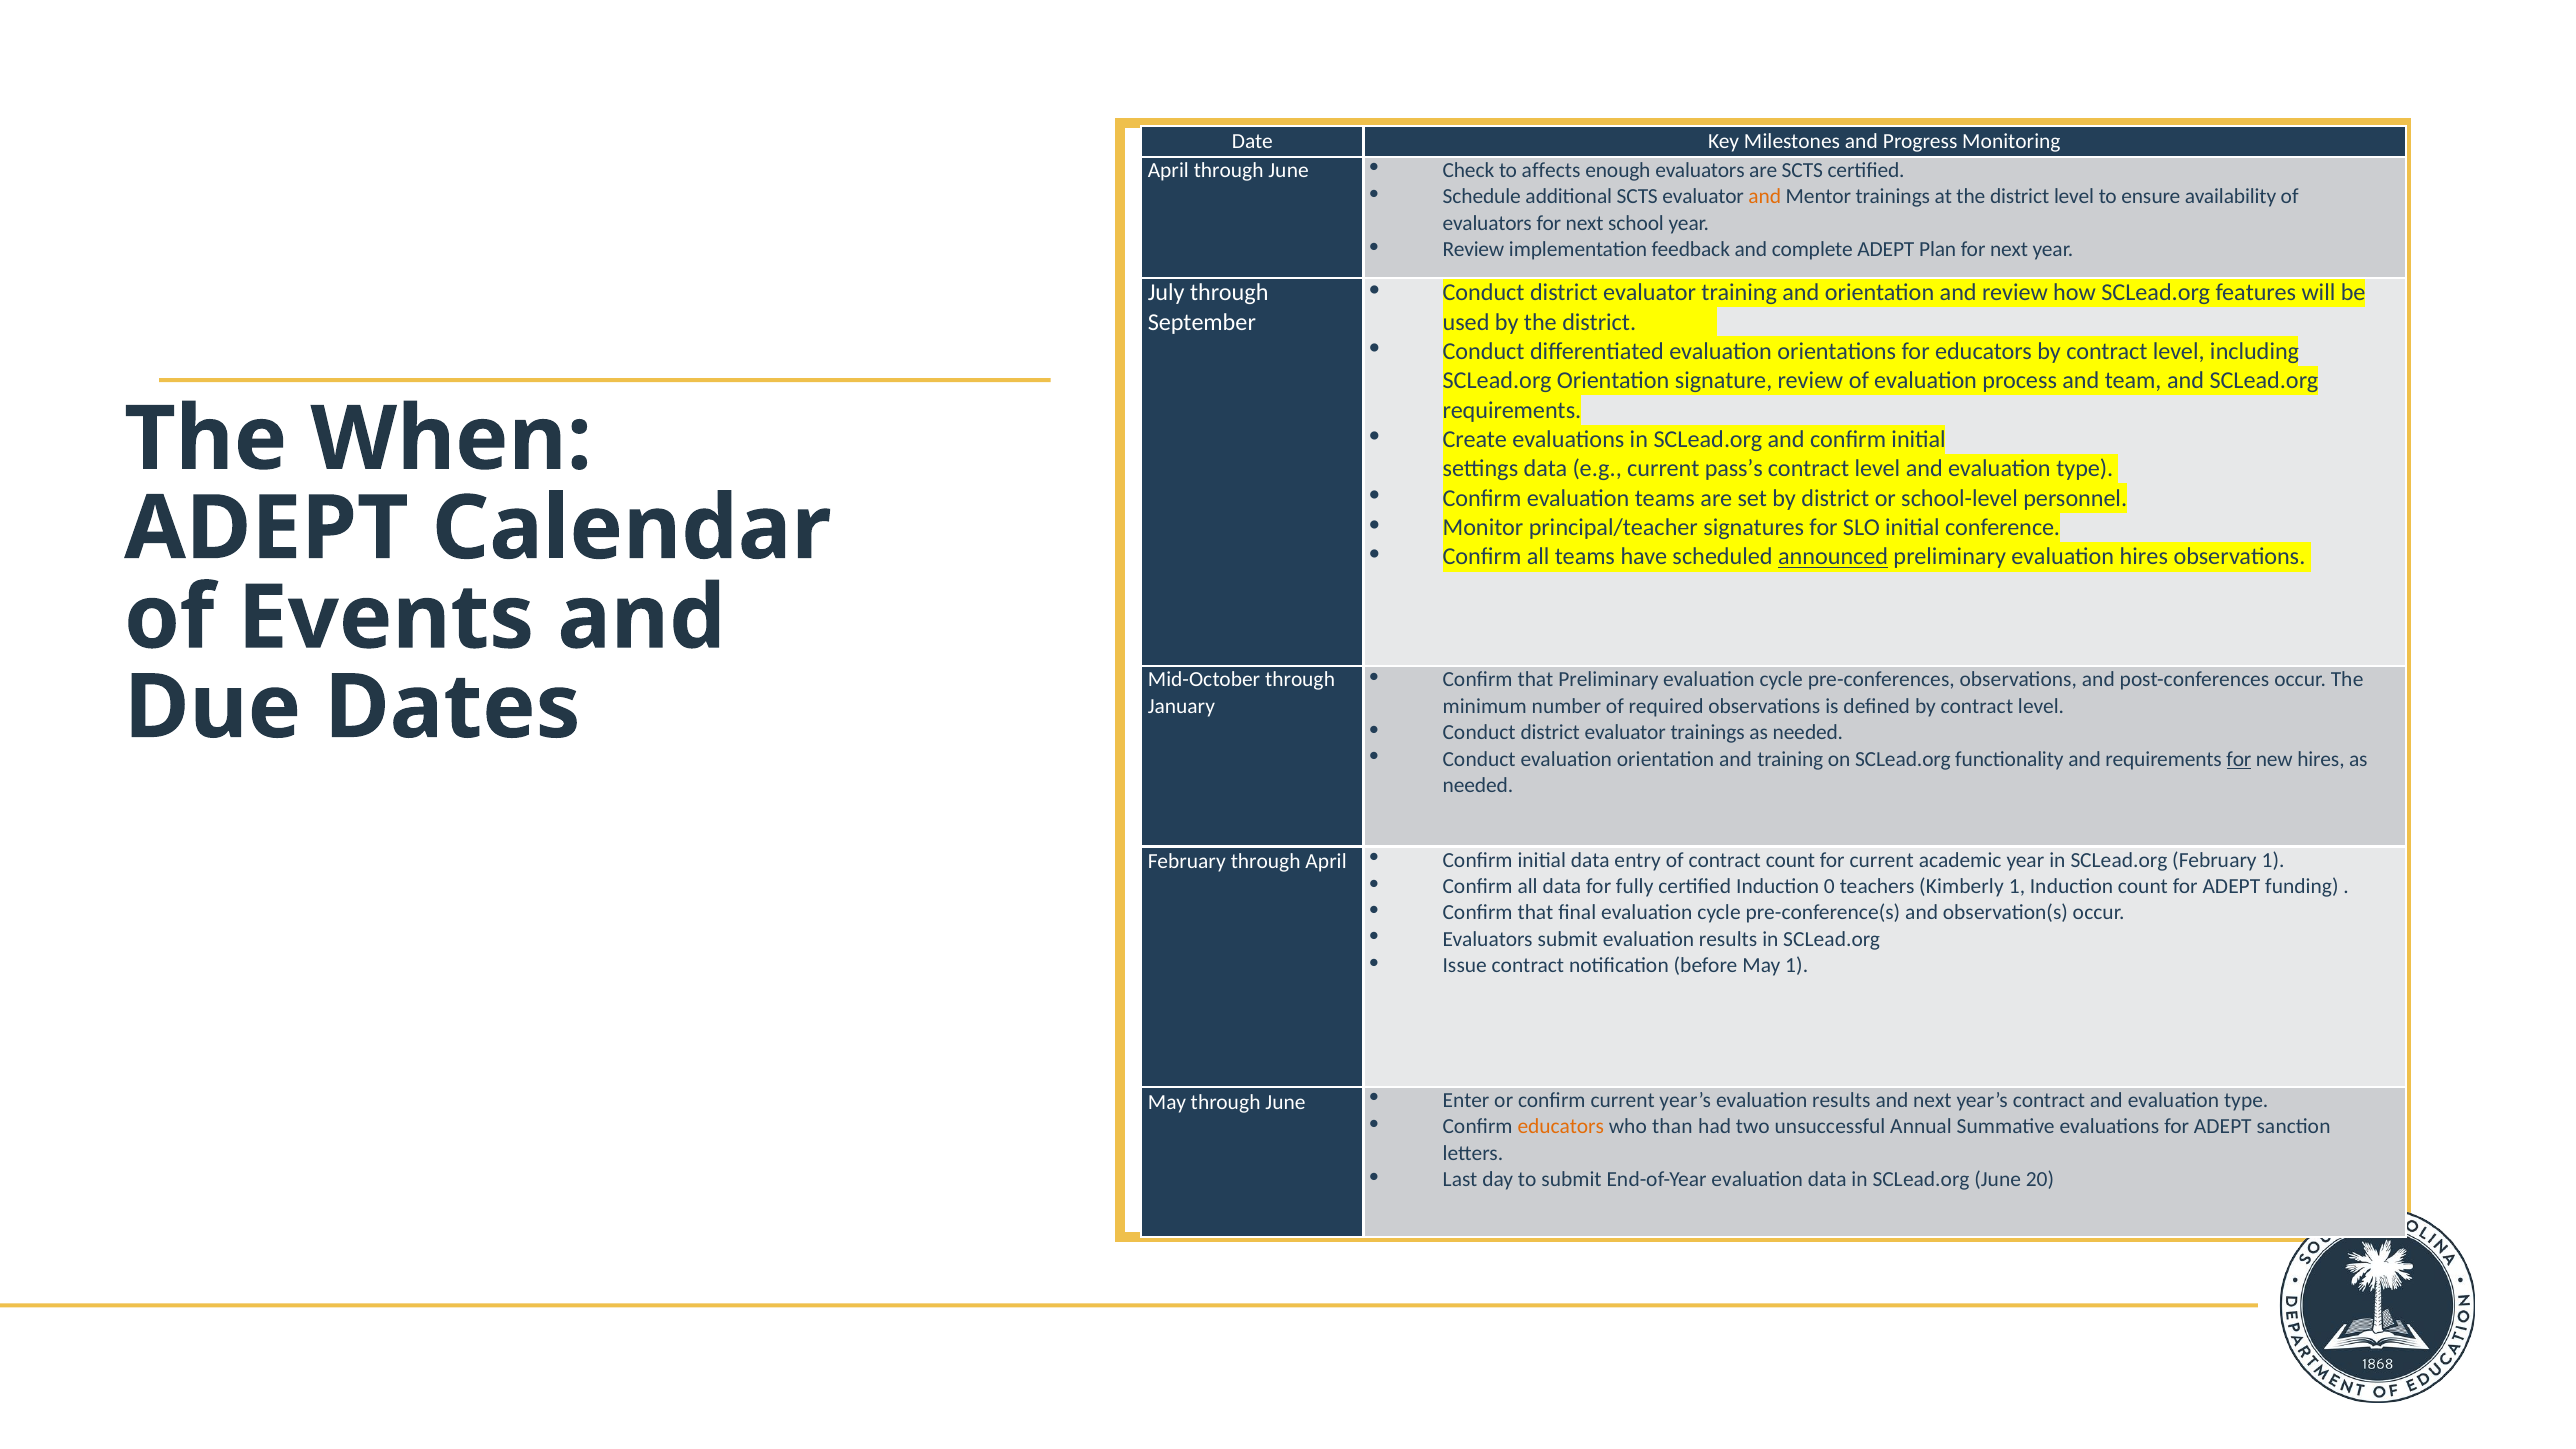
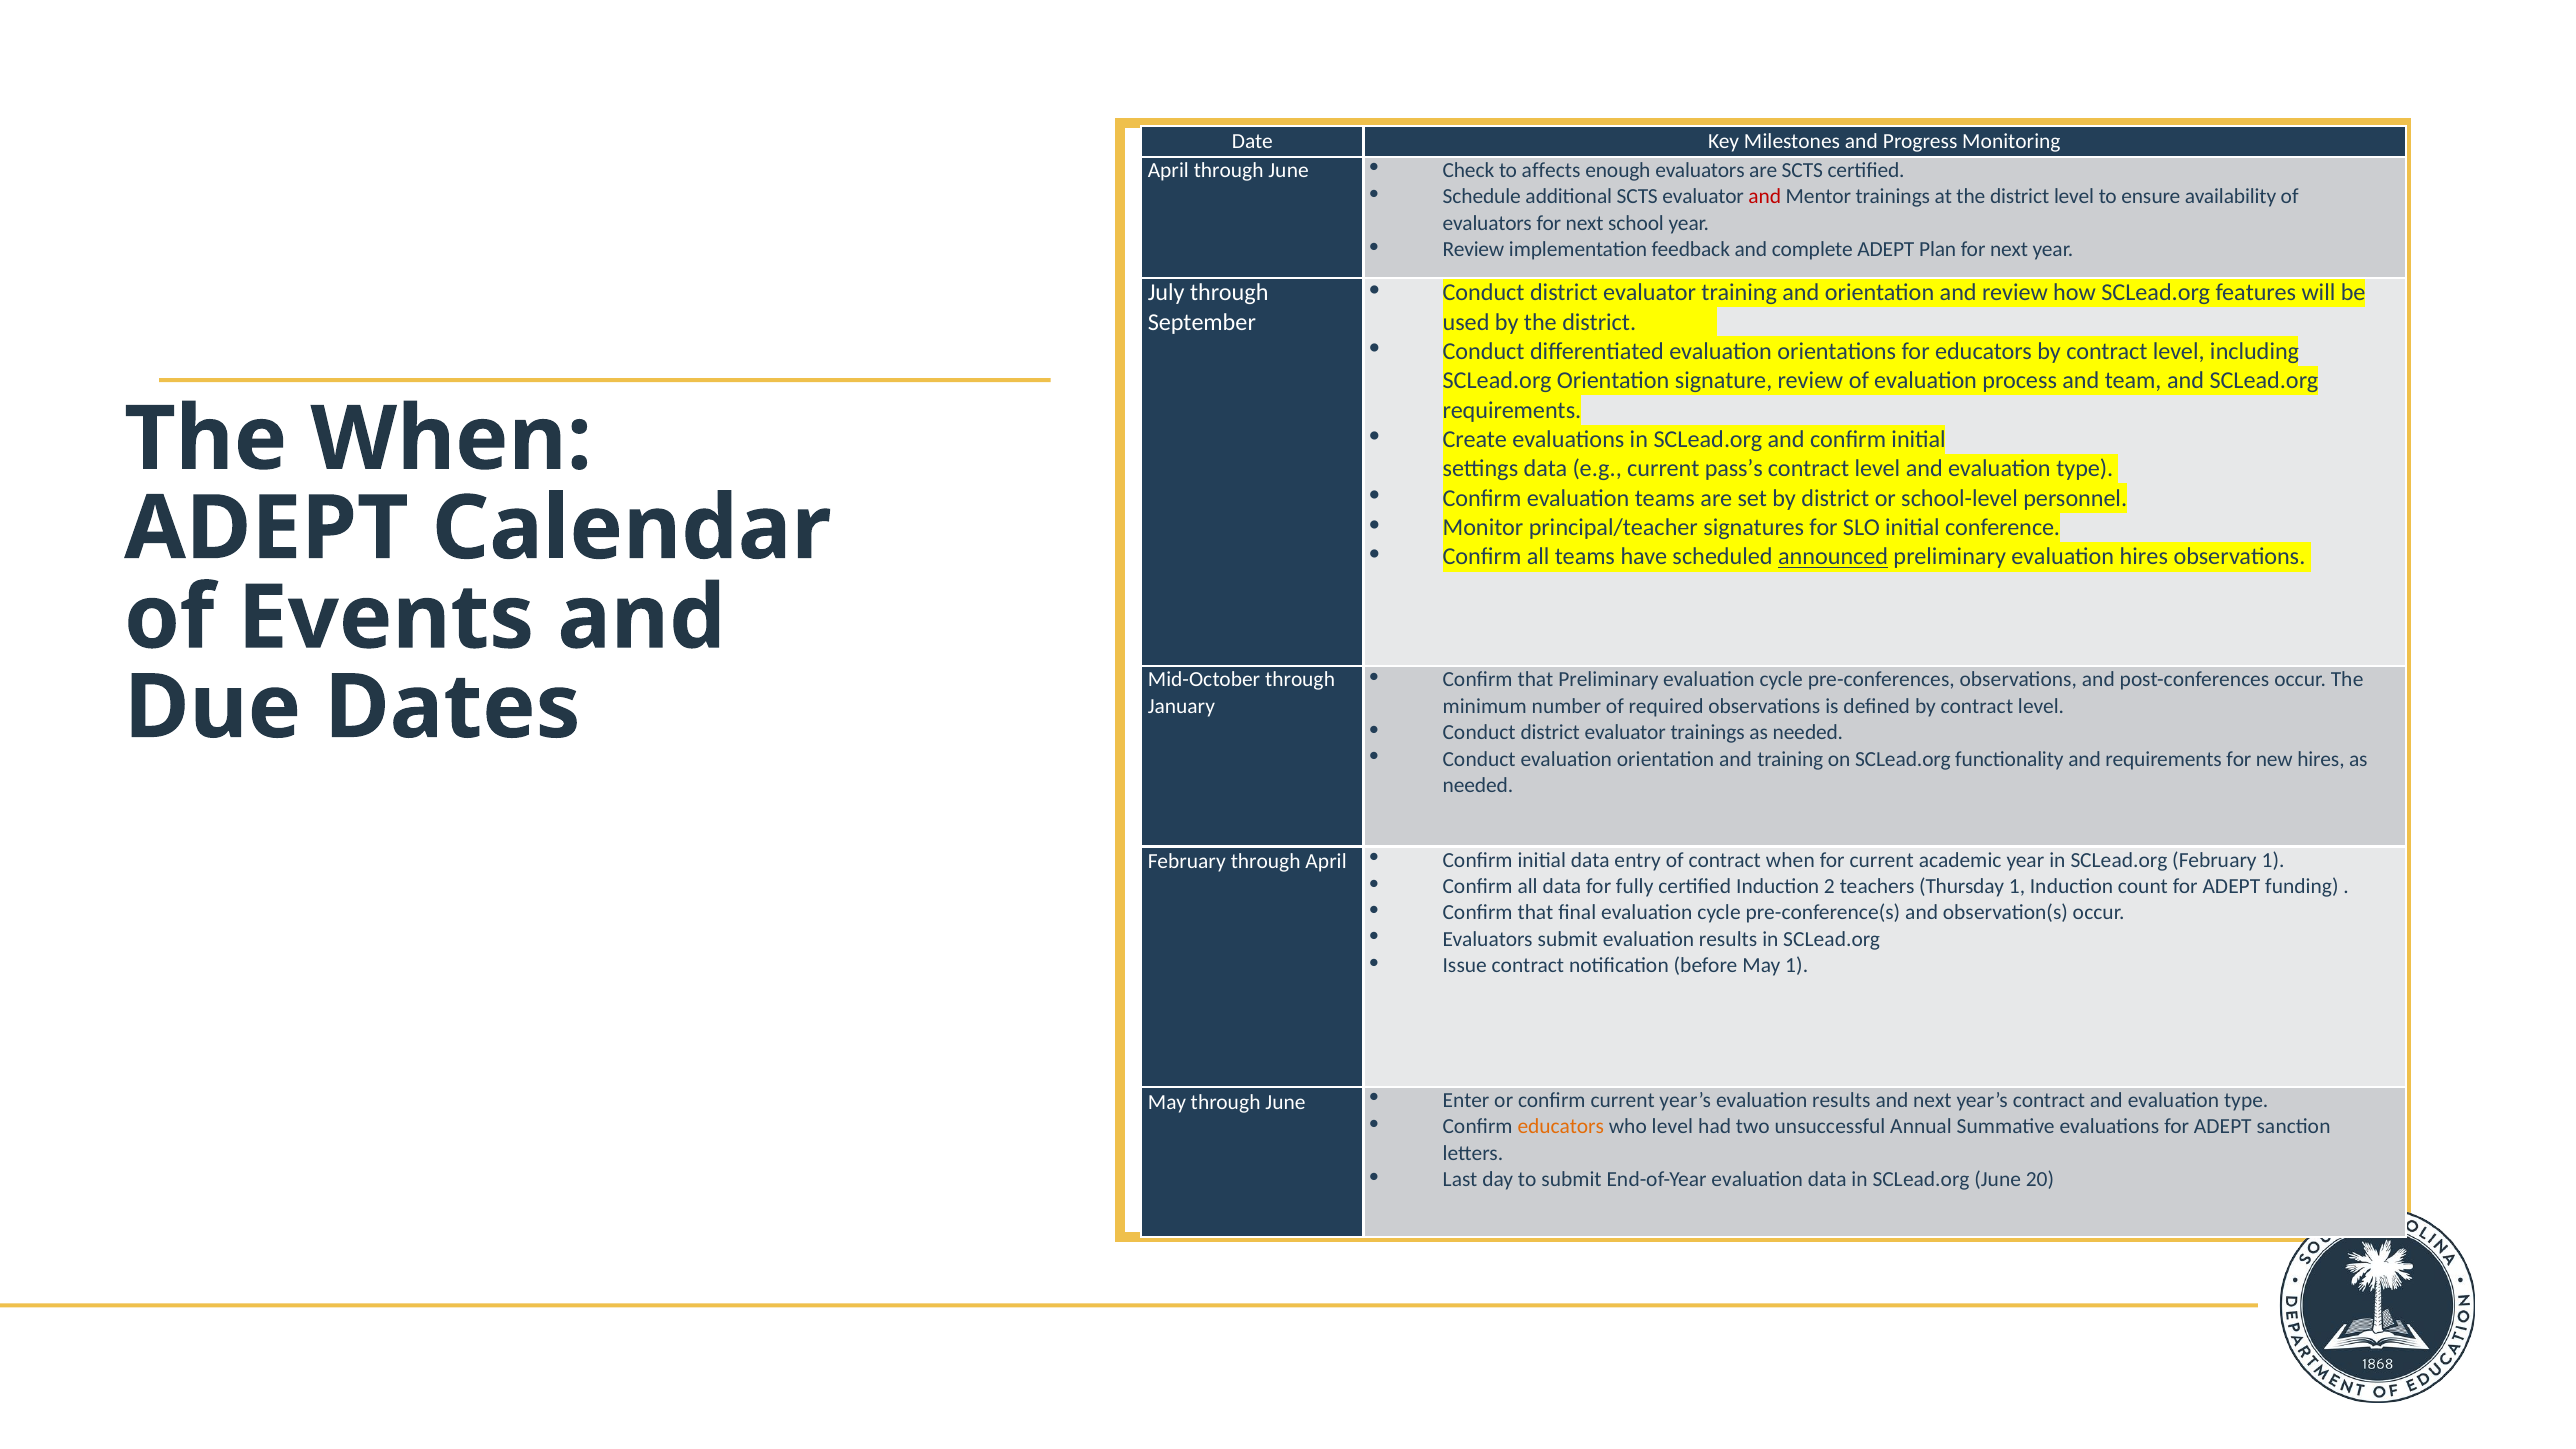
and at (1765, 197) colour: orange -> red
for at (2239, 759) underline: present -> none
contract count: count -> when
0: 0 -> 2
Kimberly: Kimberly -> Thursday
who than: than -> level
